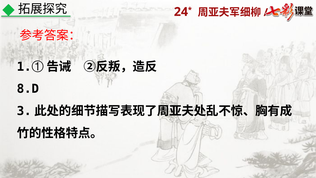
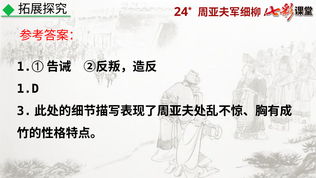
8.D: 8.D -> 1.D
